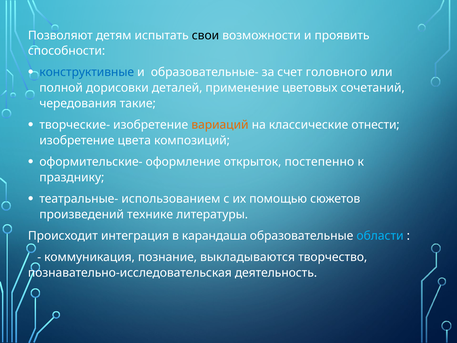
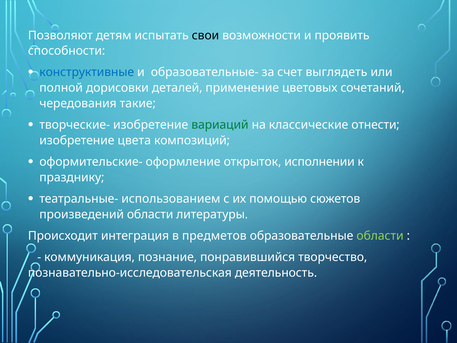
головного: головного -> выглядеть
вариаций colour: orange -> green
постепенно: постепенно -> исполнении
произведений технике: технике -> области
карандаша: карандаша -> предметов
области at (380, 236) colour: light blue -> light green
выкладываются: выкладываются -> понравившийся
